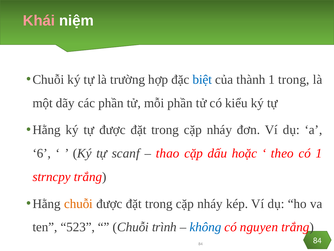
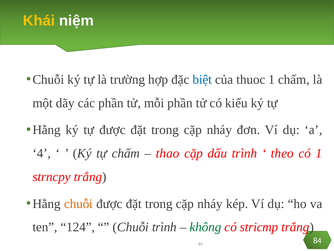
Khái colour: pink -> yellow
thành: thành -> thuoc
1 trong: trong -> chấm
6: 6 -> 4
tự scanf: scanf -> chấm
dấu hoặc: hoặc -> trình
523: 523 -> 124
không colour: blue -> green
nguyen: nguyen -> stricmp
